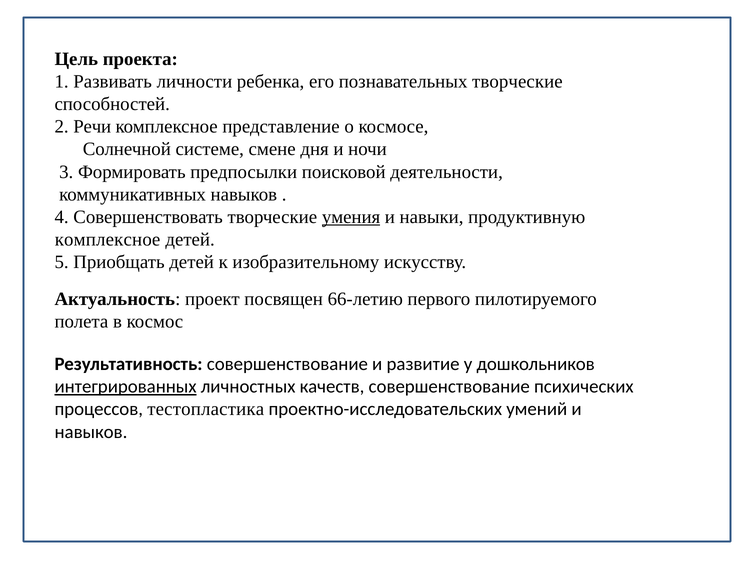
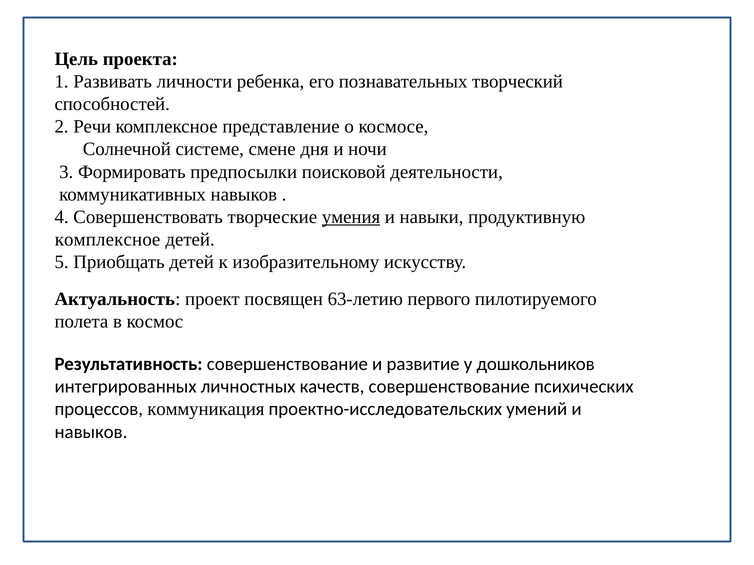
познавательных творческие: творческие -> творческий
66-летию: 66-летию -> 63-летию
интегрированных underline: present -> none
тестопластика: тестопластика -> коммуникация
